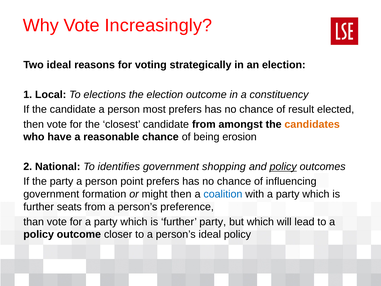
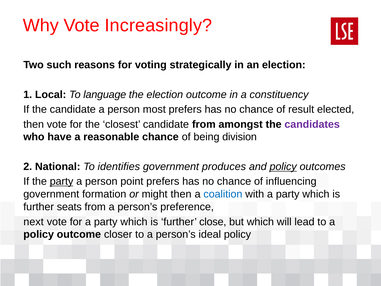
Two ideal: ideal -> such
elections: elections -> language
candidates colour: orange -> purple
erosion: erosion -> division
shopping: shopping -> produces
party at (62, 181) underline: none -> present
than: than -> next
further party: party -> close
